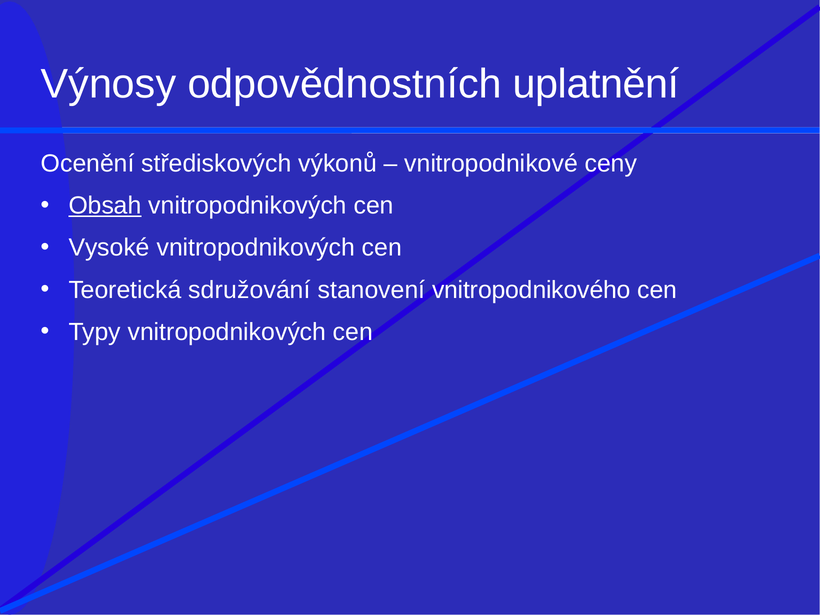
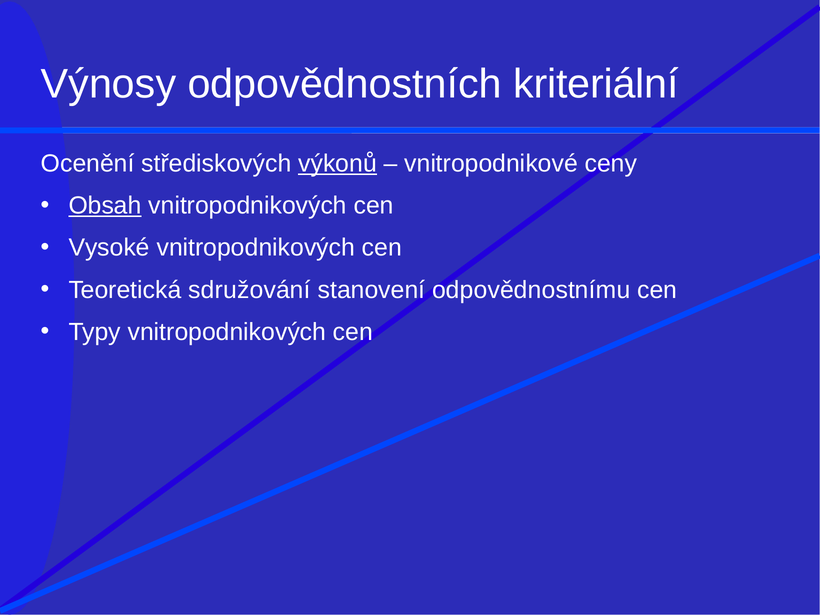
uplatnění: uplatnění -> kriteriální
výkonů underline: none -> present
vnitropodnikového: vnitropodnikového -> odpovědnostnímu
